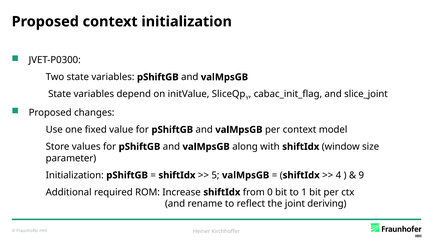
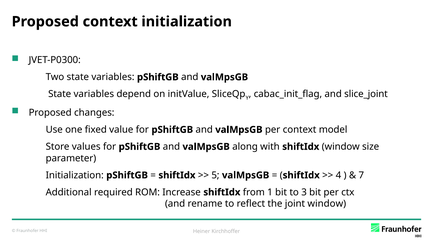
9: 9 -> 7
0: 0 -> 1
1: 1 -> 3
joint deriving: deriving -> window
